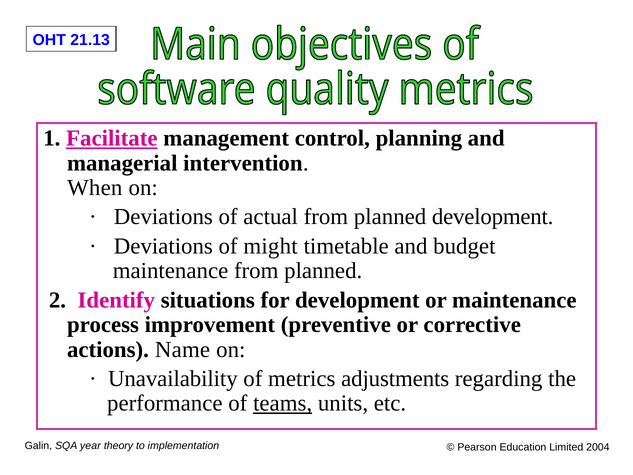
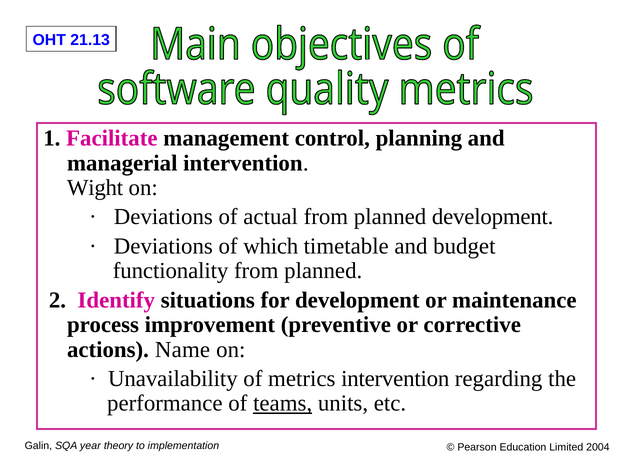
Facilitate underline: present -> none
When: When -> Wight
might: might -> which
maintenance at (171, 271): maintenance -> functionality
metrics adjustments: adjustments -> intervention
